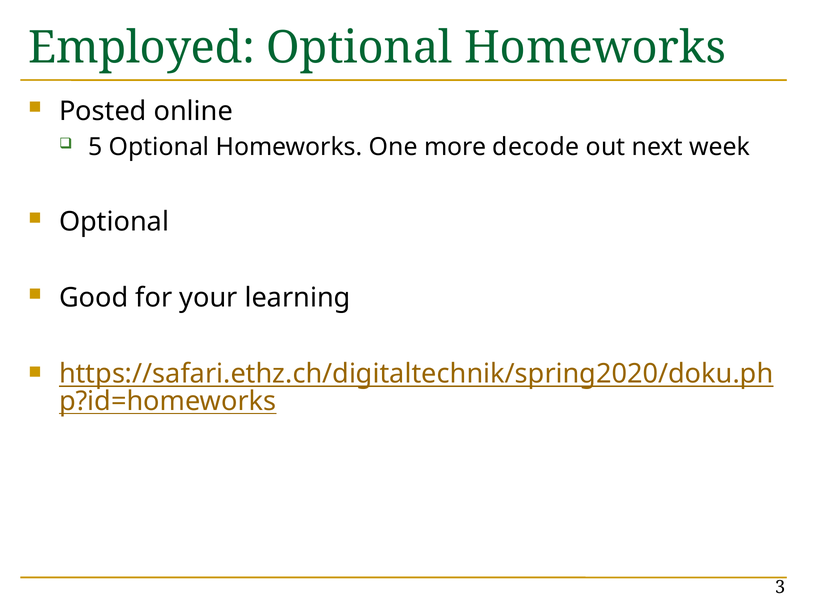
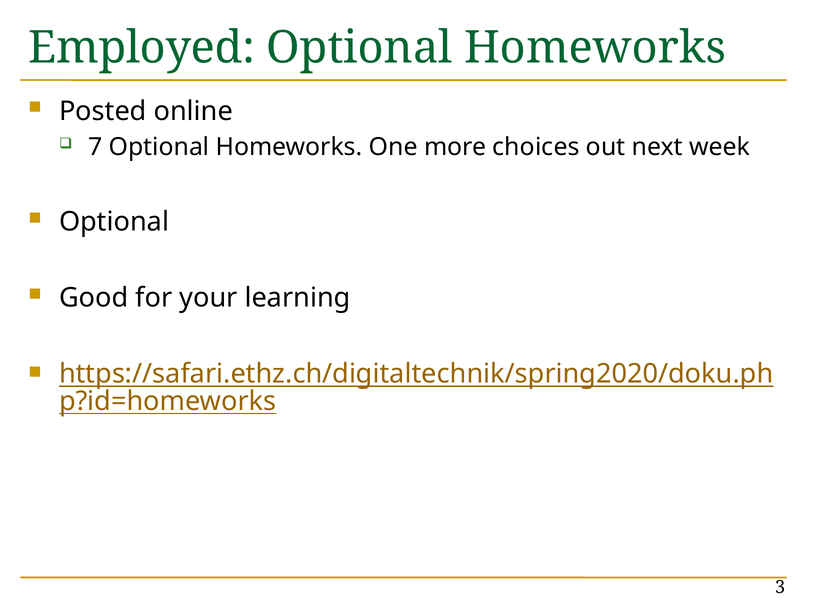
5: 5 -> 7
decode: decode -> choices
